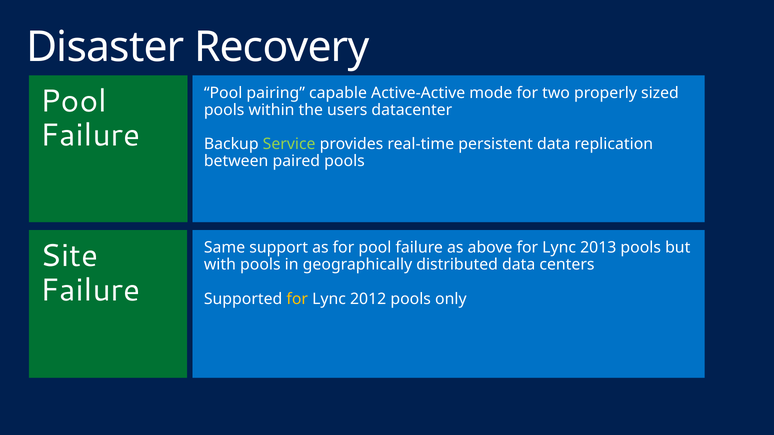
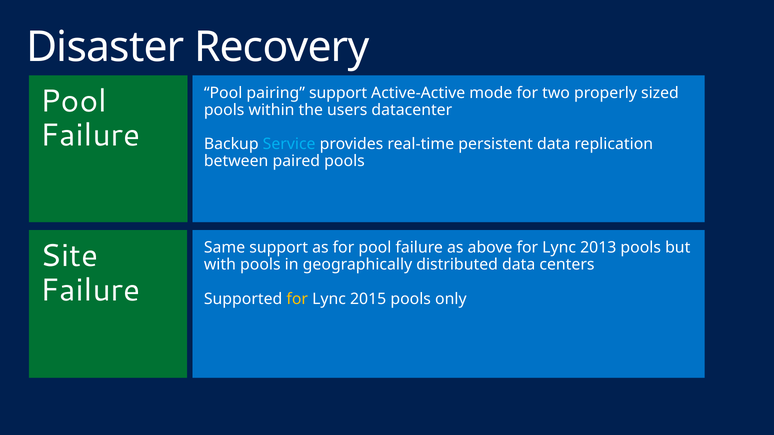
pairing capable: capable -> support
Service colour: light green -> light blue
2012: 2012 -> 2015
